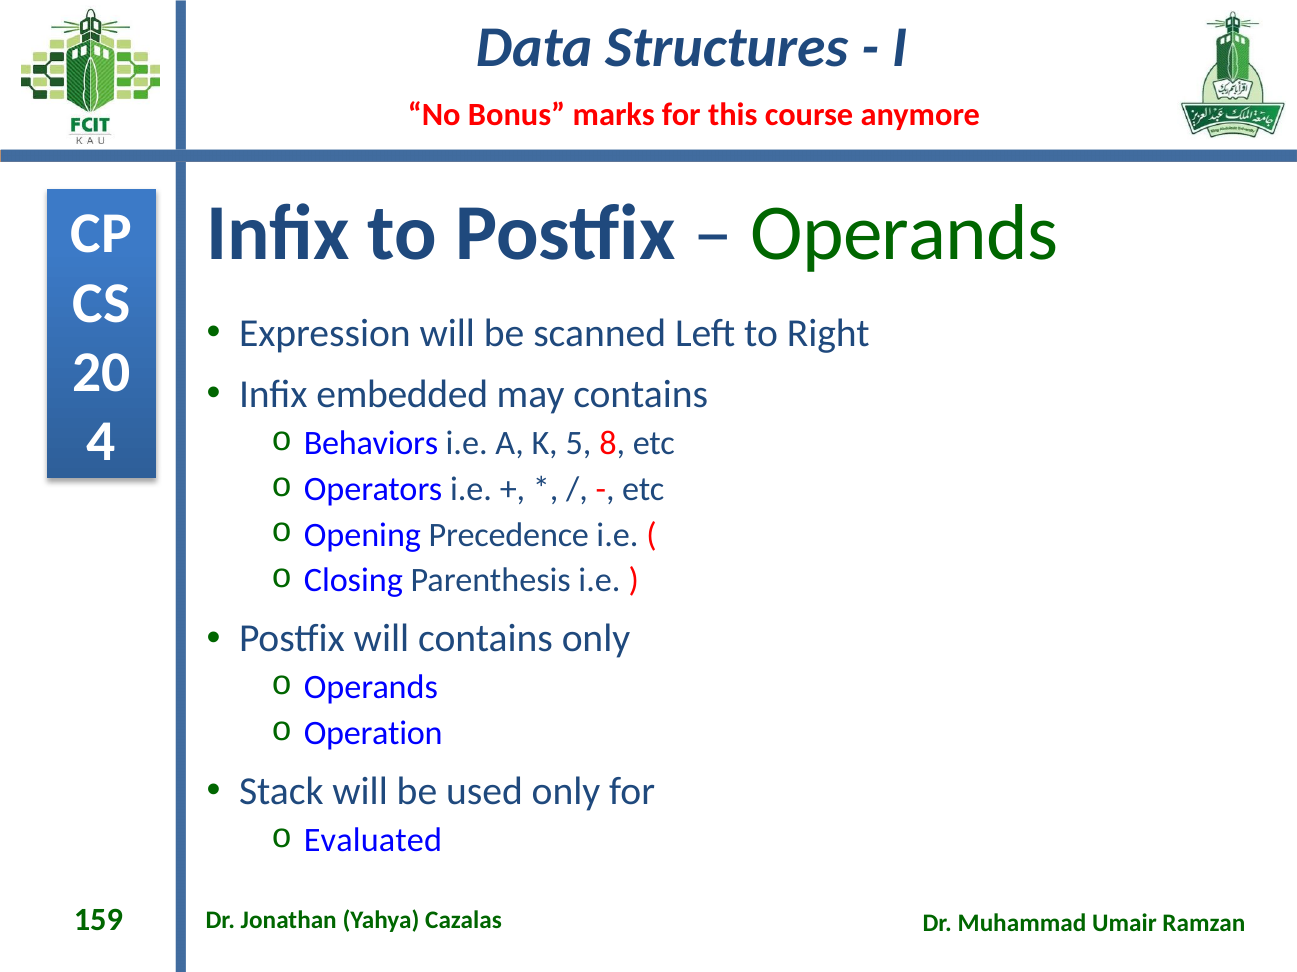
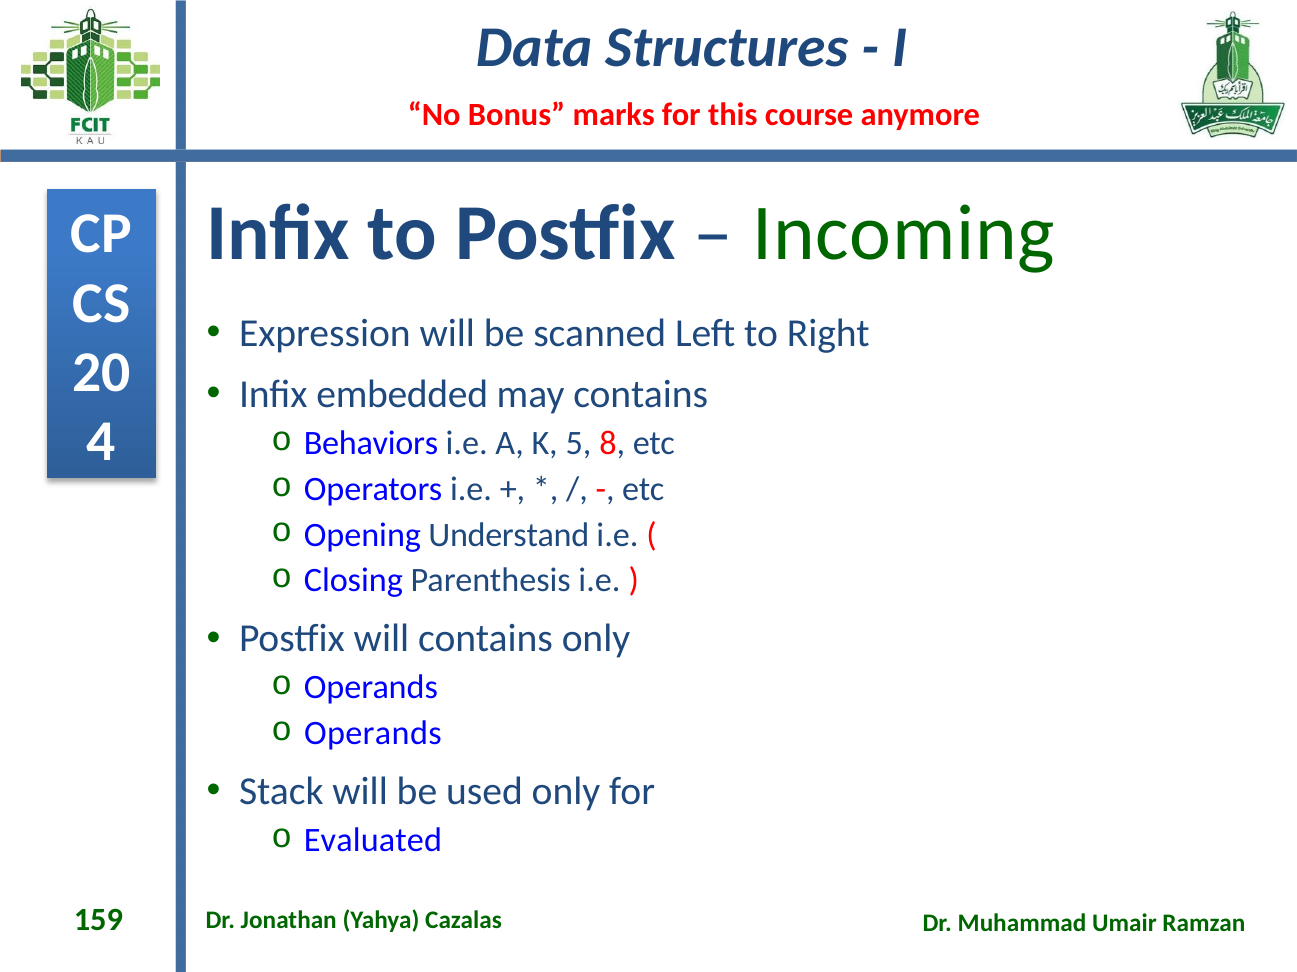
Operands at (905, 234): Operands -> Incoming
Precedence: Precedence -> Understand
Operation at (373, 734): Operation -> Operands
